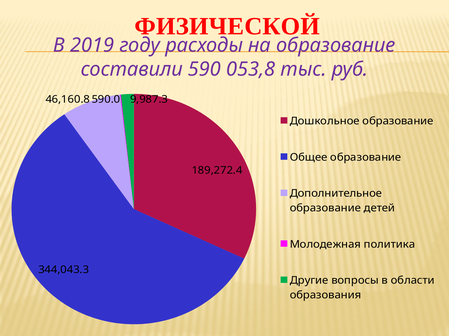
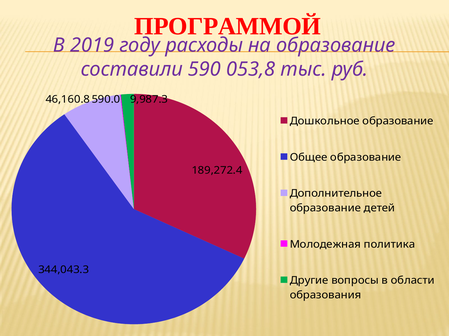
ФИЗИЧЕСКОЙ: ФИЗИЧЕСКОЙ -> ПРОГРАММОЙ
